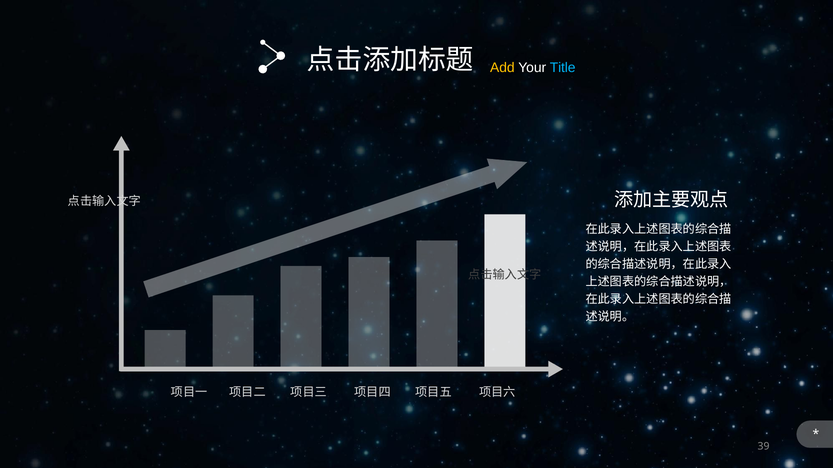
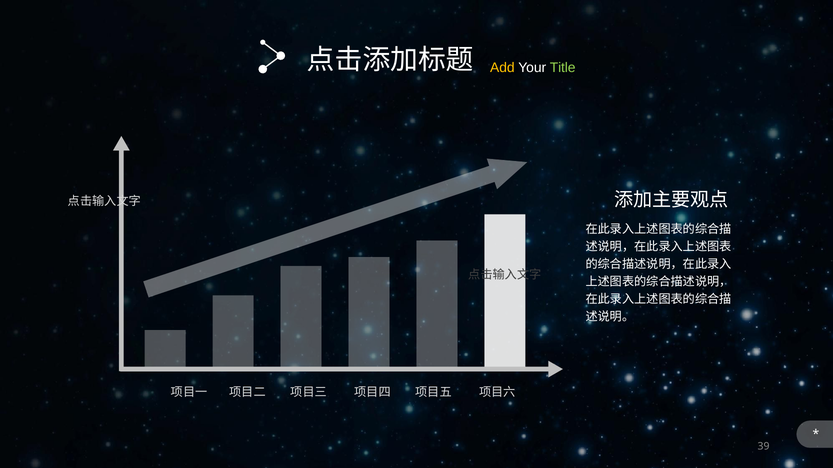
Title colour: light blue -> light green
